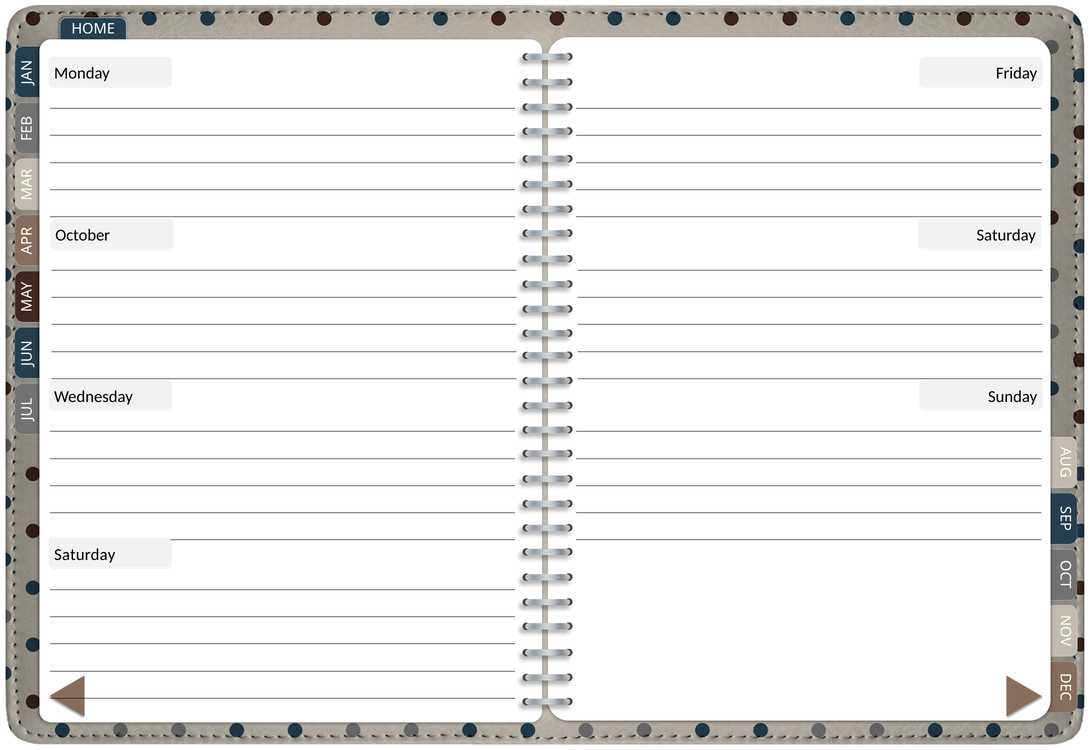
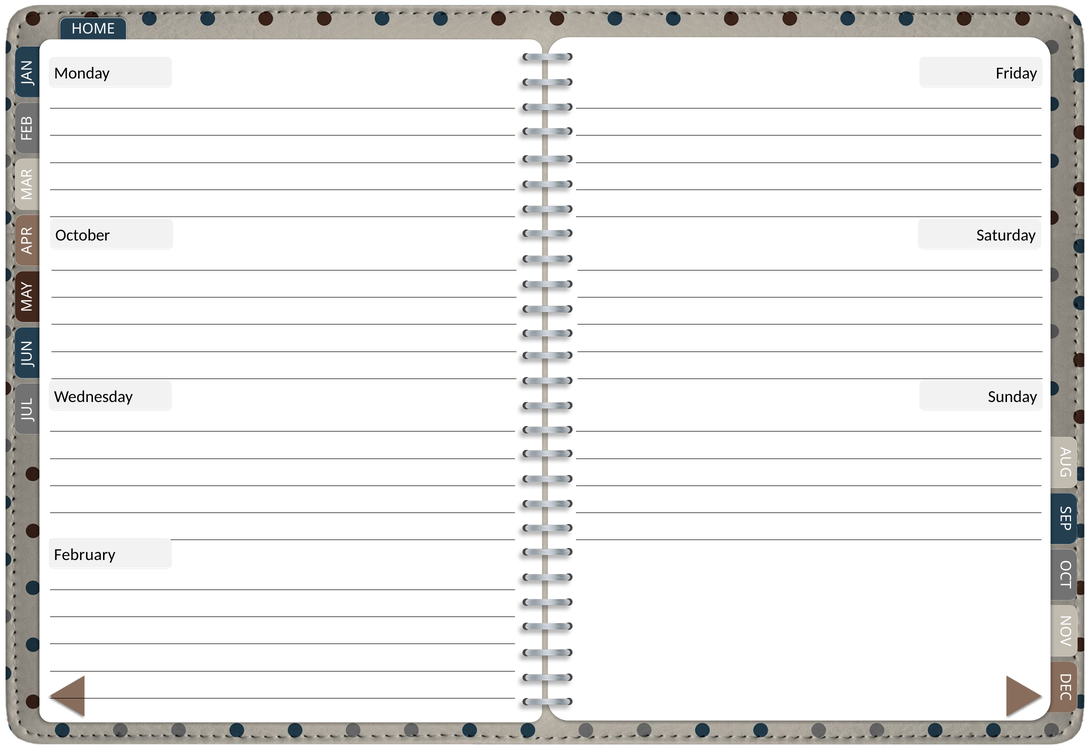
Saturday at (85, 554): Saturday -> February
